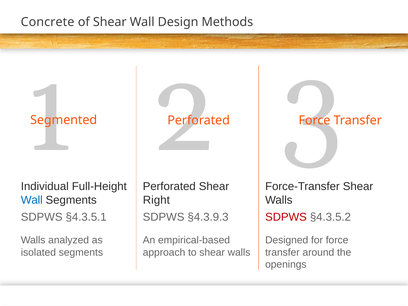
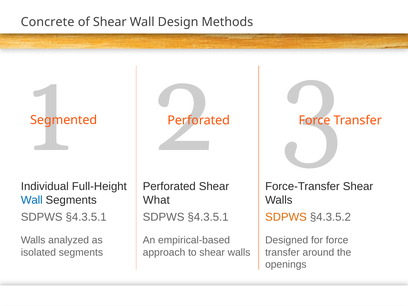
Right: Right -> What
§4.3.9.3 at (208, 217): §4.3.9.3 -> §4.3.5.1
SDPWS at (286, 217) colour: red -> orange
